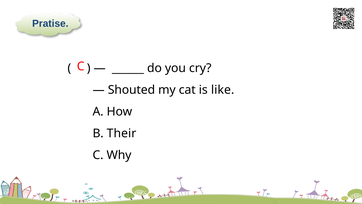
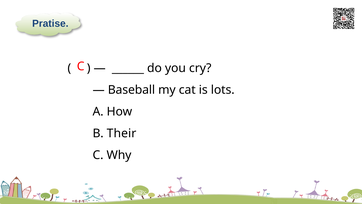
Shouted: Shouted -> Baseball
like: like -> lots
